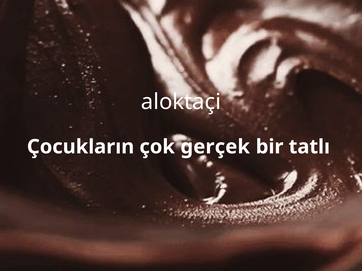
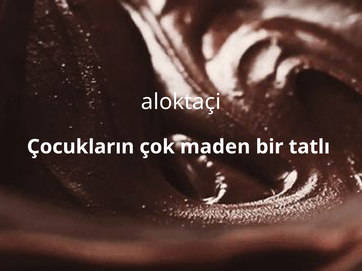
gerçek: gerçek -> maden
